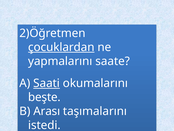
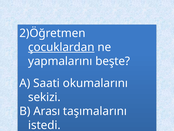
saate: saate -> beşte
Saati at (47, 83) underline: present -> none
beşte: beşte -> sekizi
